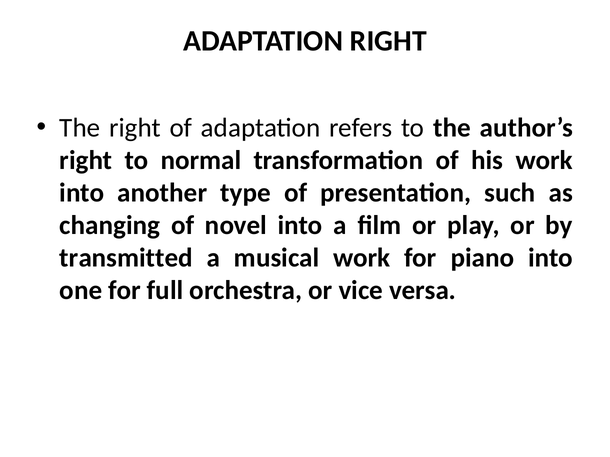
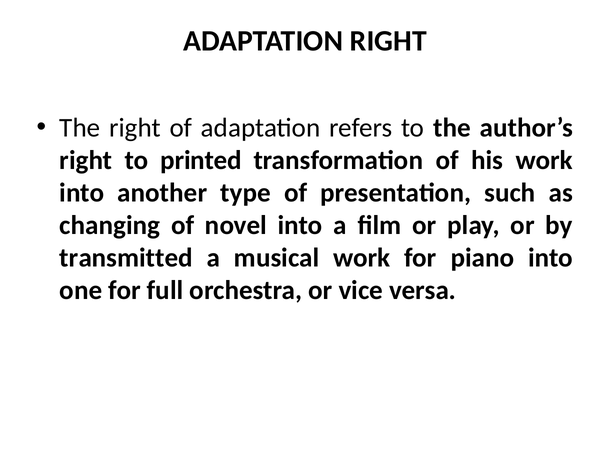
normal: normal -> printed
